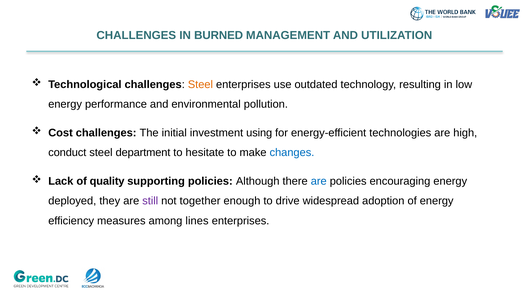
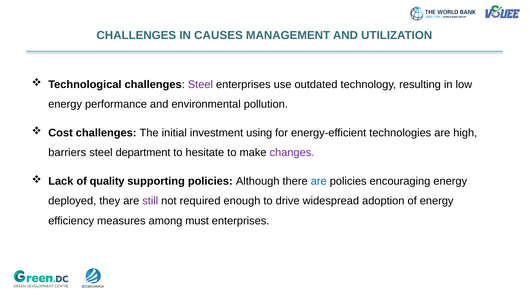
BURNED: BURNED -> CAUSES
Steel at (200, 85) colour: orange -> purple
conduct: conduct -> barriers
changes colour: blue -> purple
together: together -> required
lines: lines -> must
